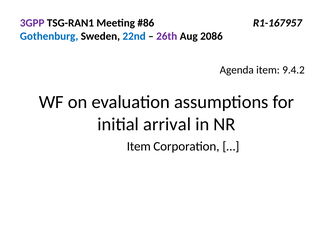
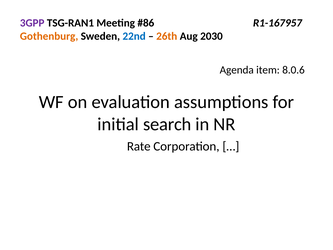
Gothenburg colour: blue -> orange
26th colour: purple -> orange
2086: 2086 -> 2030
9.4.2: 9.4.2 -> 8.0.6
arrival: arrival -> search
Item at (139, 146): Item -> Rate
